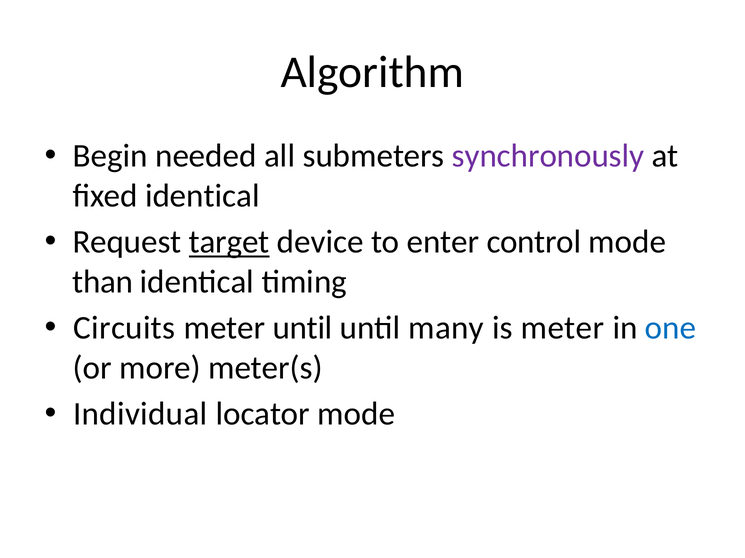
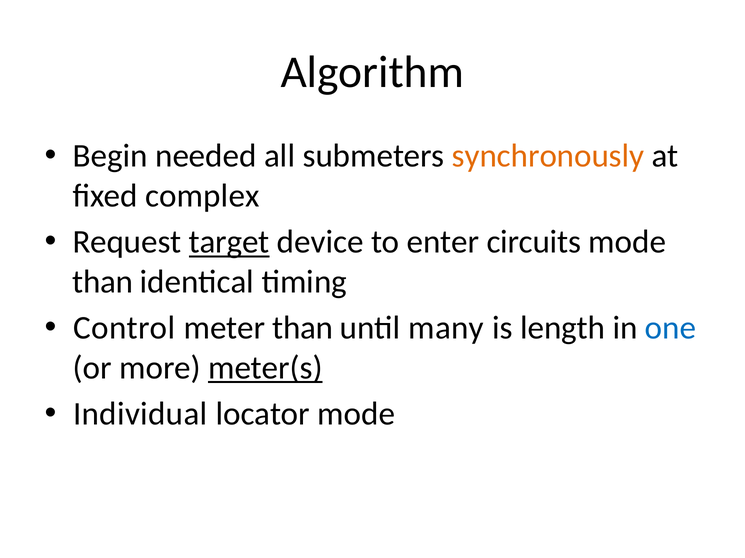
synchronously colour: purple -> orange
fixed identical: identical -> complex
control: control -> circuits
Circuits: Circuits -> Control
meter until: until -> than
is meter: meter -> length
meter(s underline: none -> present
